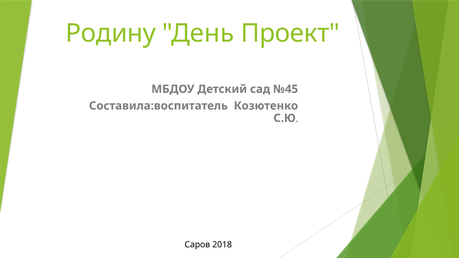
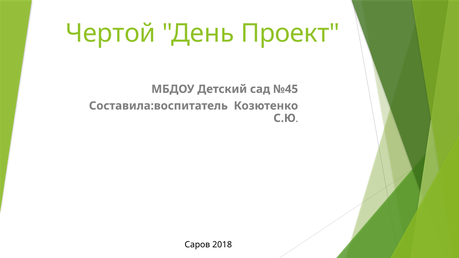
Родину: Родину -> Чертой
